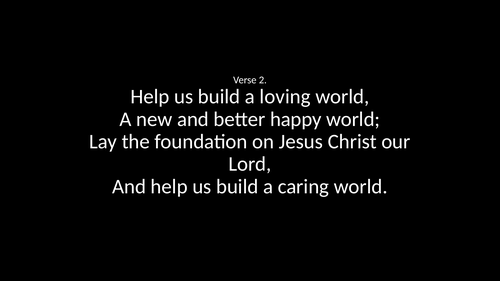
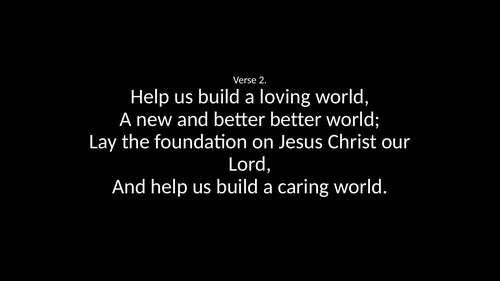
better happy: happy -> better
